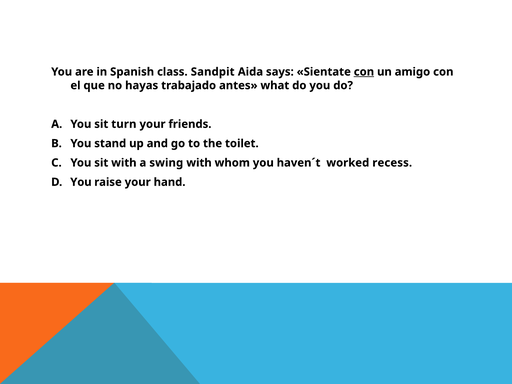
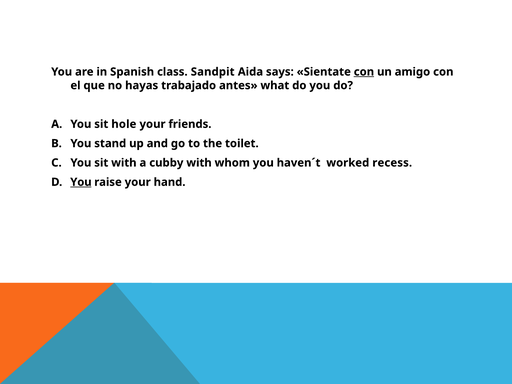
turn: turn -> hole
swing: swing -> cubby
You at (81, 182) underline: none -> present
